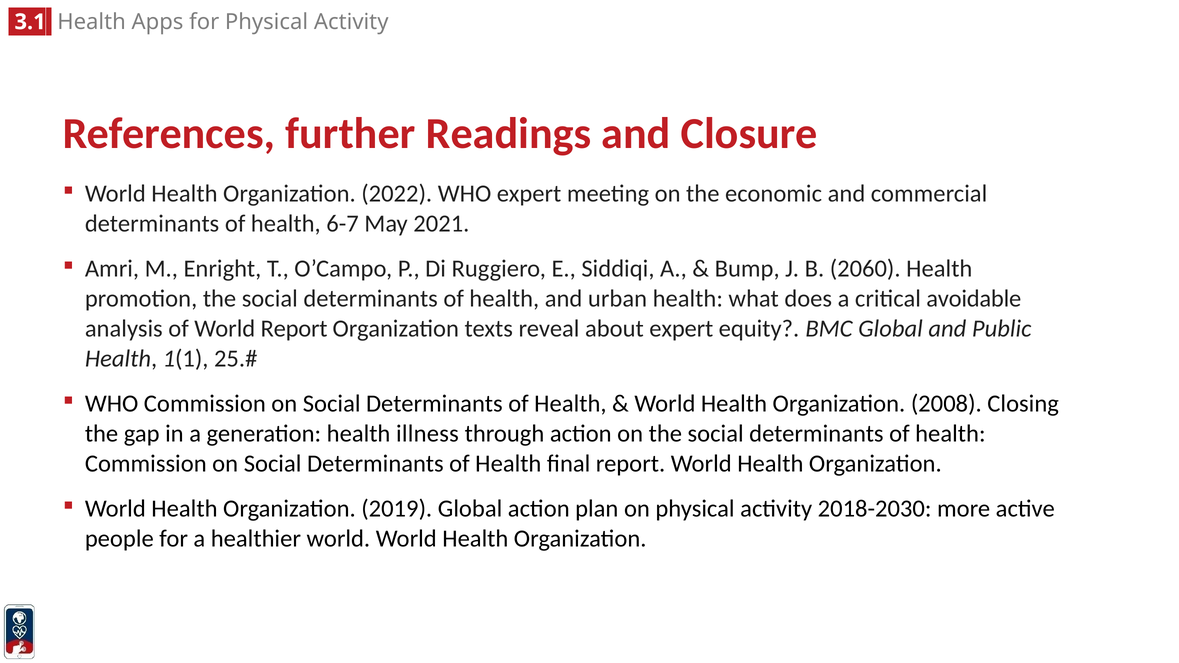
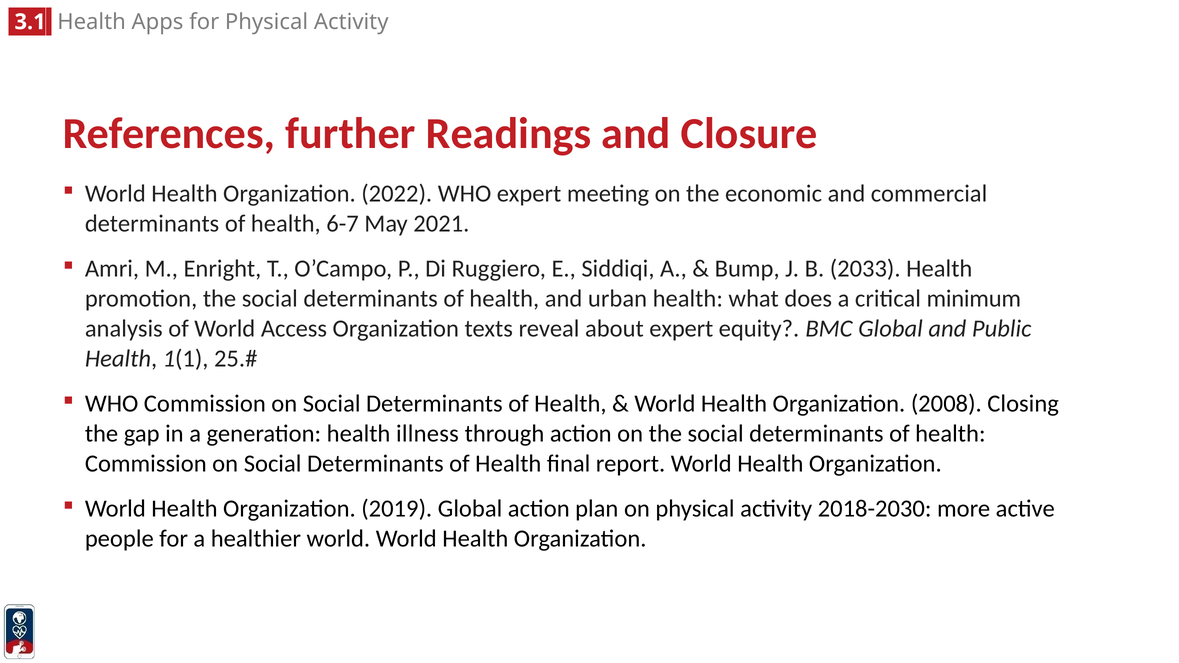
2060: 2060 -> 2033
avoidable: avoidable -> minimum
World Report: Report -> Access
